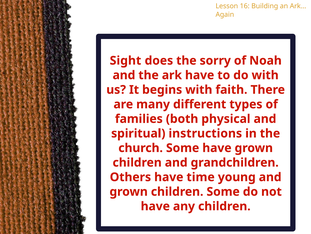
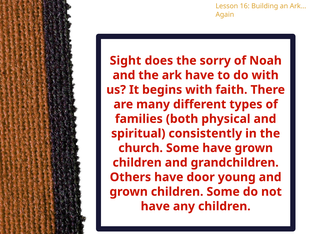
instructions: instructions -> consistently
time: time -> door
